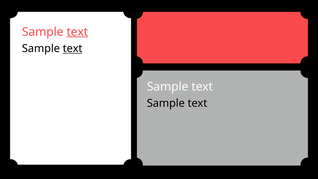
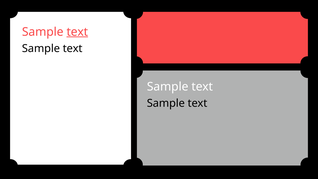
text at (73, 48) underline: present -> none
